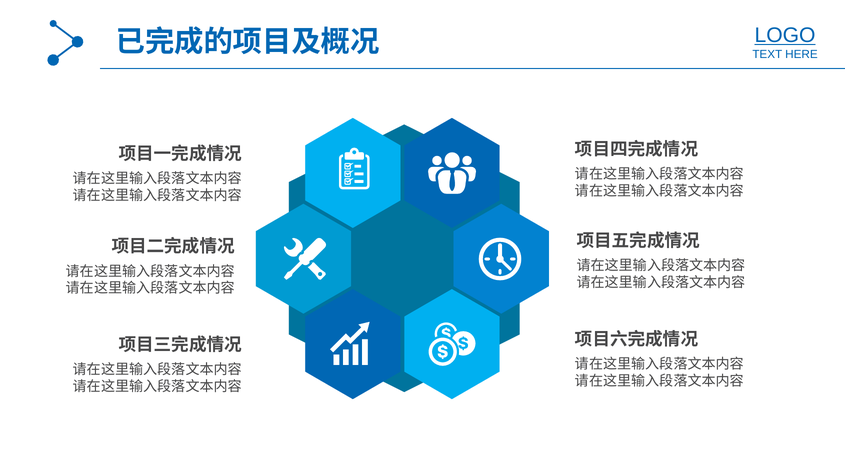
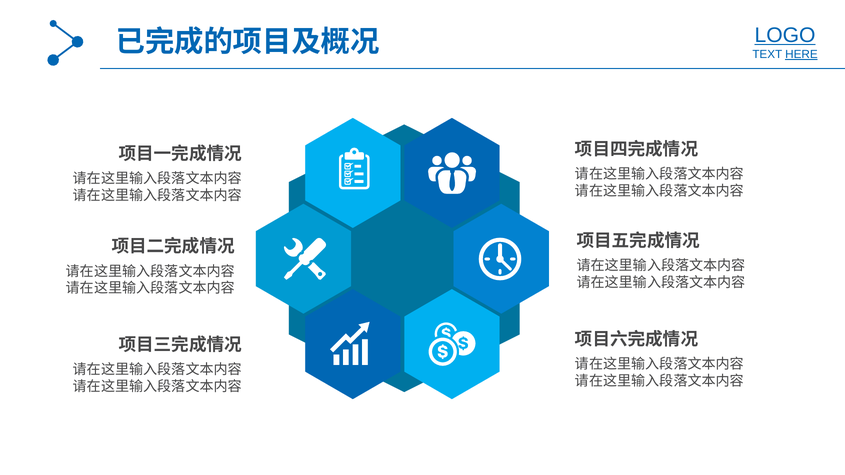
HERE underline: none -> present
